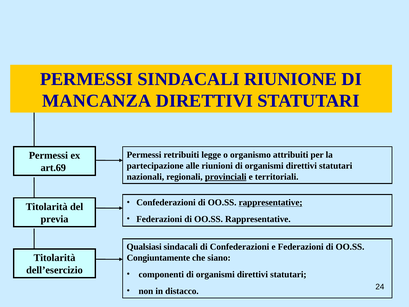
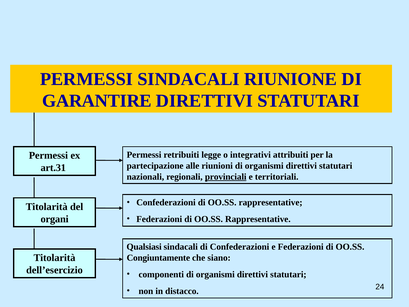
MANCANZA: MANCANZA -> GARANTIRE
organismo: organismo -> integrativi
art.69: art.69 -> art.31
rappresentative at (271, 202) underline: present -> none
previa: previa -> organi
